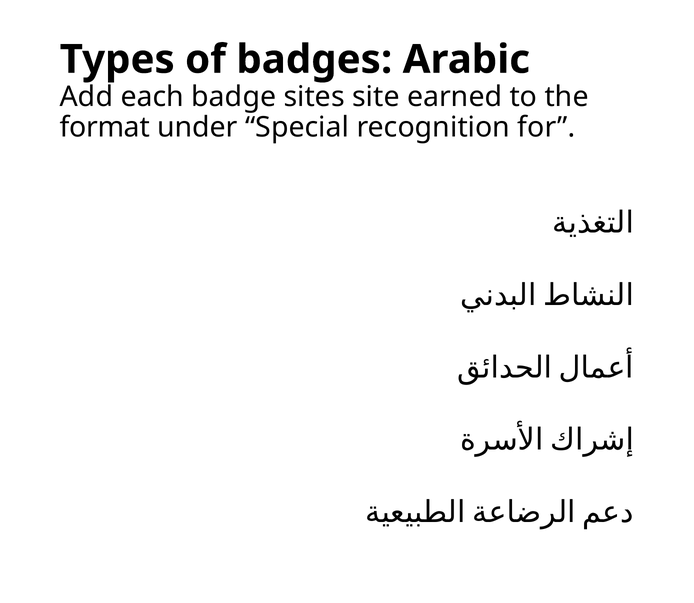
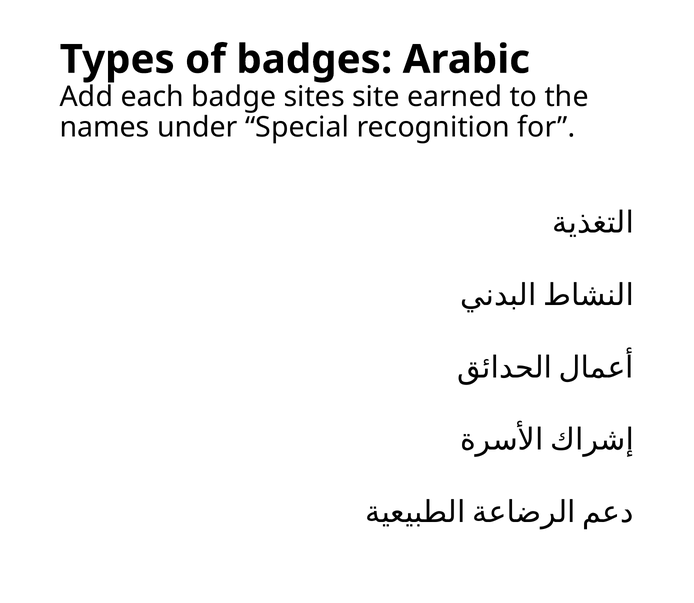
format: format -> names
